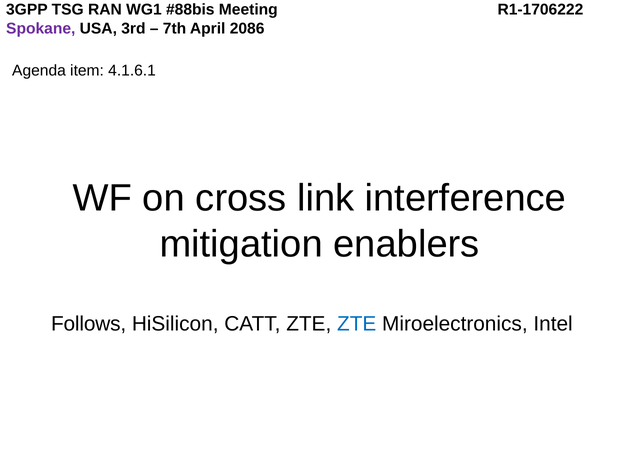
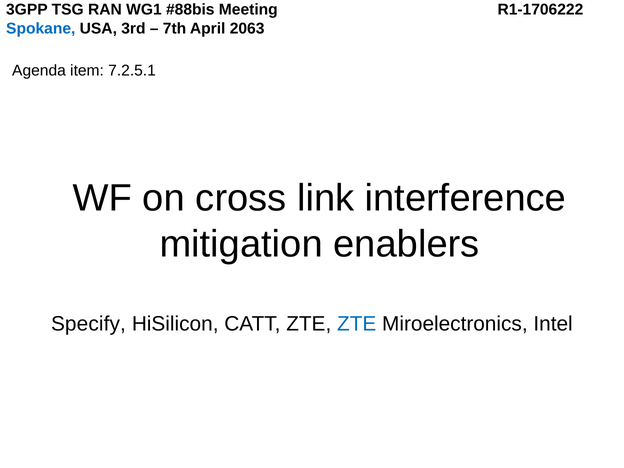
Spokane colour: purple -> blue
2086: 2086 -> 2063
4.1.6.1: 4.1.6.1 -> 7.2.5.1
Follows: Follows -> Specify
